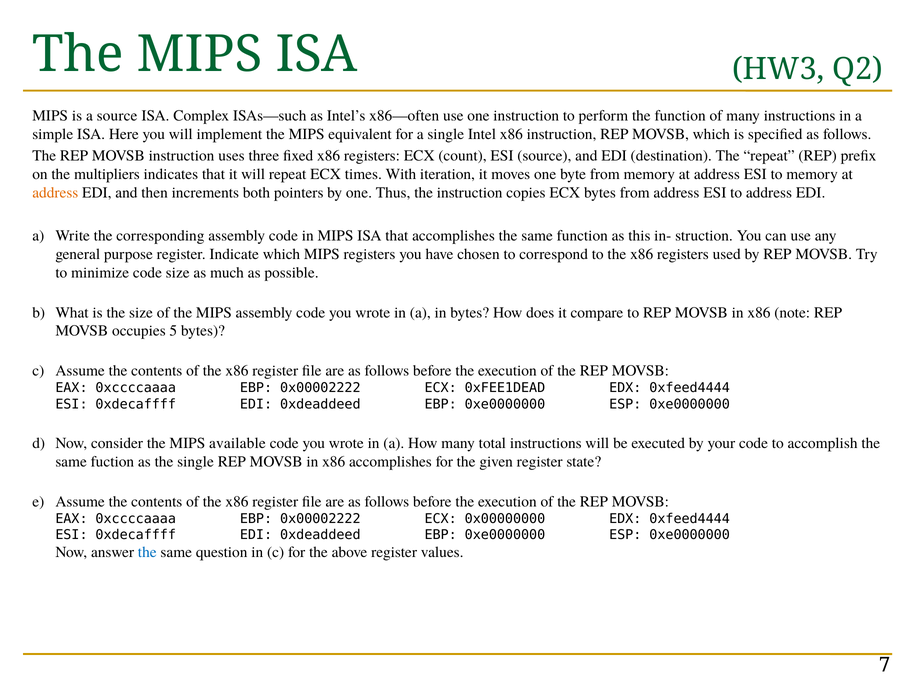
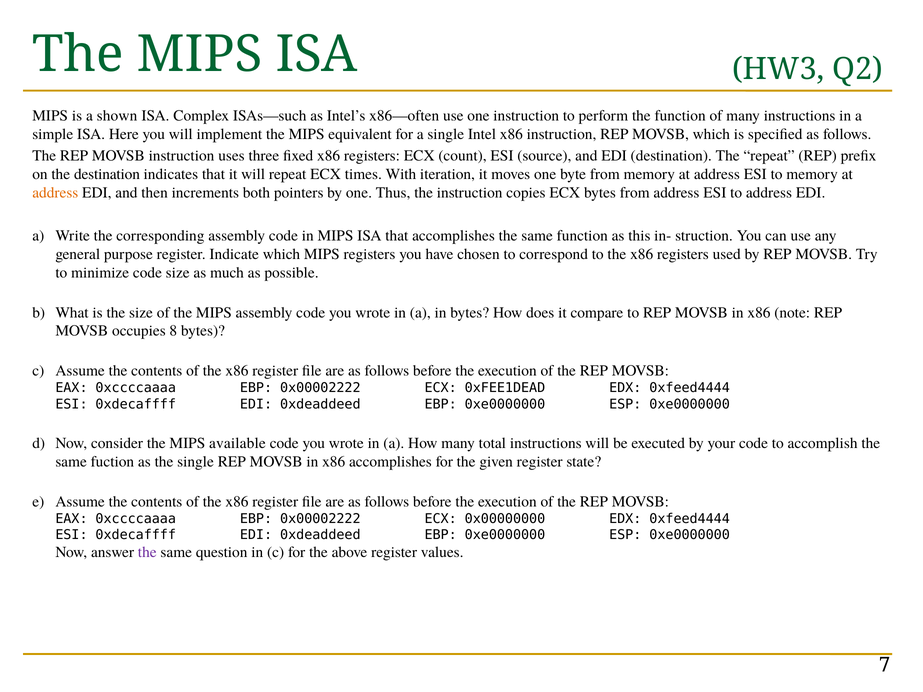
a source: source -> shown
the multipliers: multipliers -> destination
5: 5 -> 8
the at (147, 553) colour: blue -> purple
